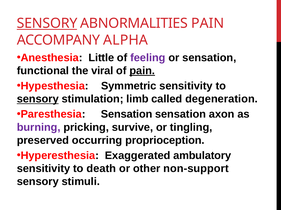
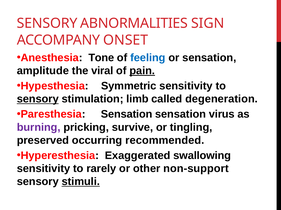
SENSORY at (47, 23) underline: present -> none
ABNORMALITIES PAIN: PAIN -> SIGN
ALPHA: ALPHA -> ONSET
Little: Little -> Tone
feeling colour: purple -> blue
functional: functional -> amplitude
axon: axon -> virus
proprioception: proprioception -> recommended
ambulatory: ambulatory -> swallowing
death: death -> rarely
stimuli underline: none -> present
